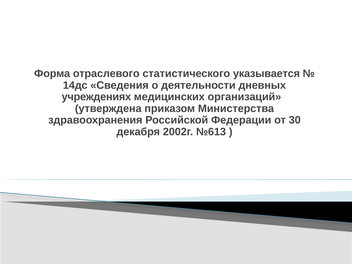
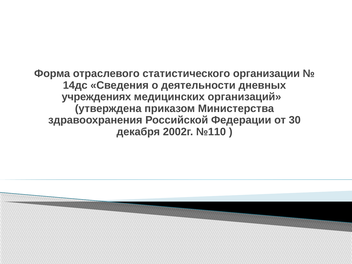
указывается: указывается -> организации
№613: №613 -> №110
